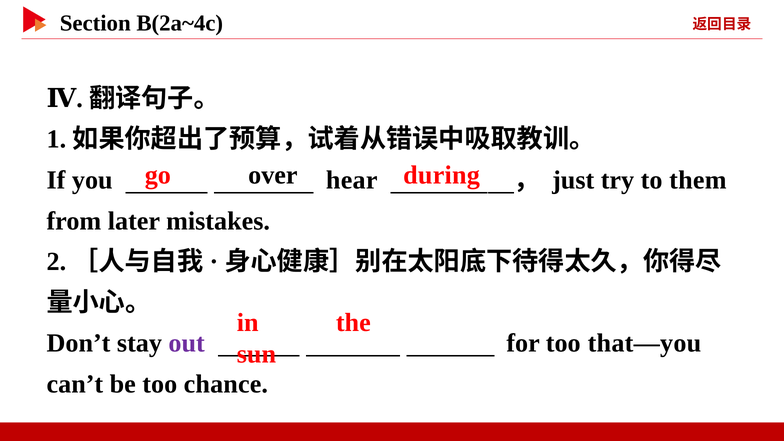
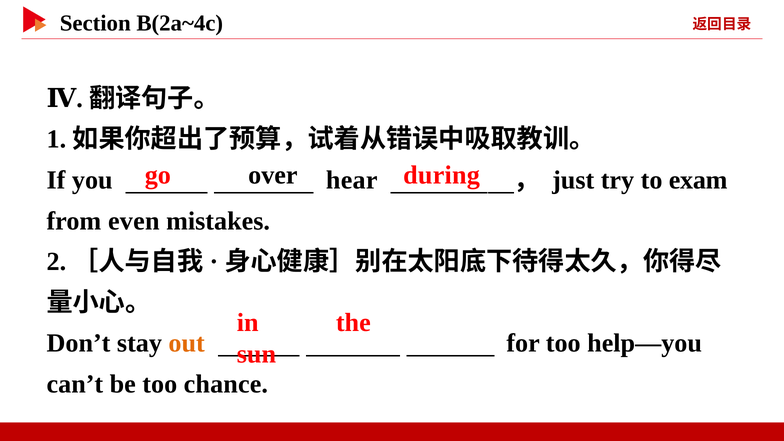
them: them -> exam
later: later -> even
out colour: purple -> orange
that—you: that—you -> help—you
